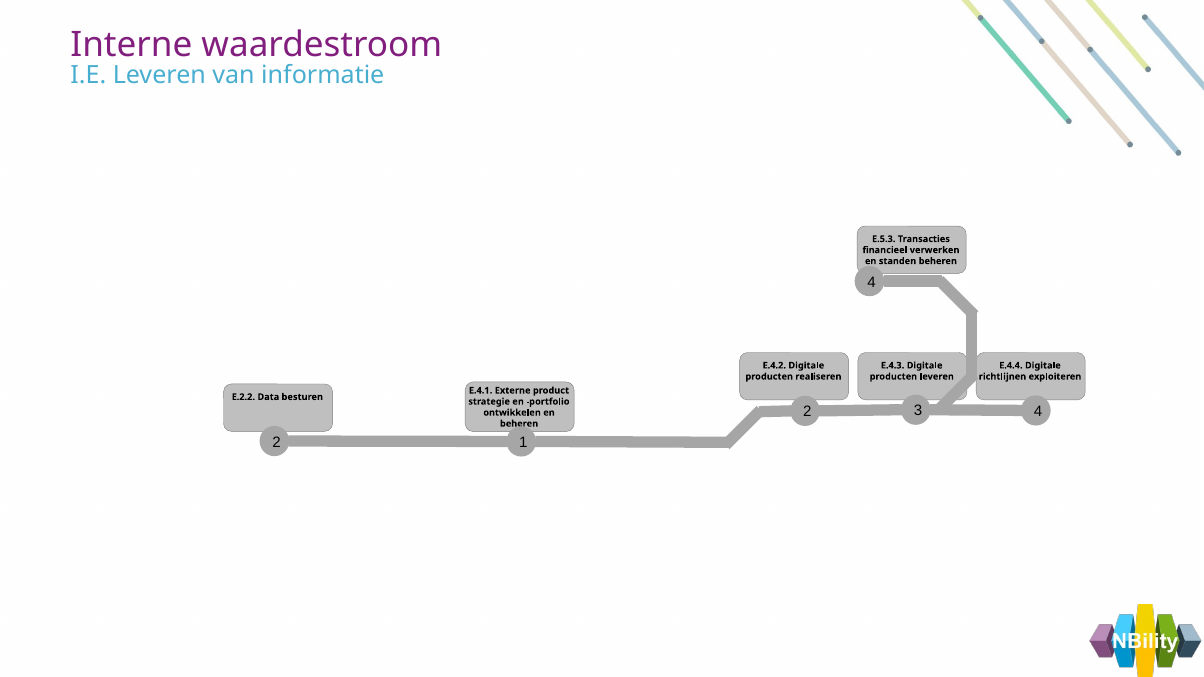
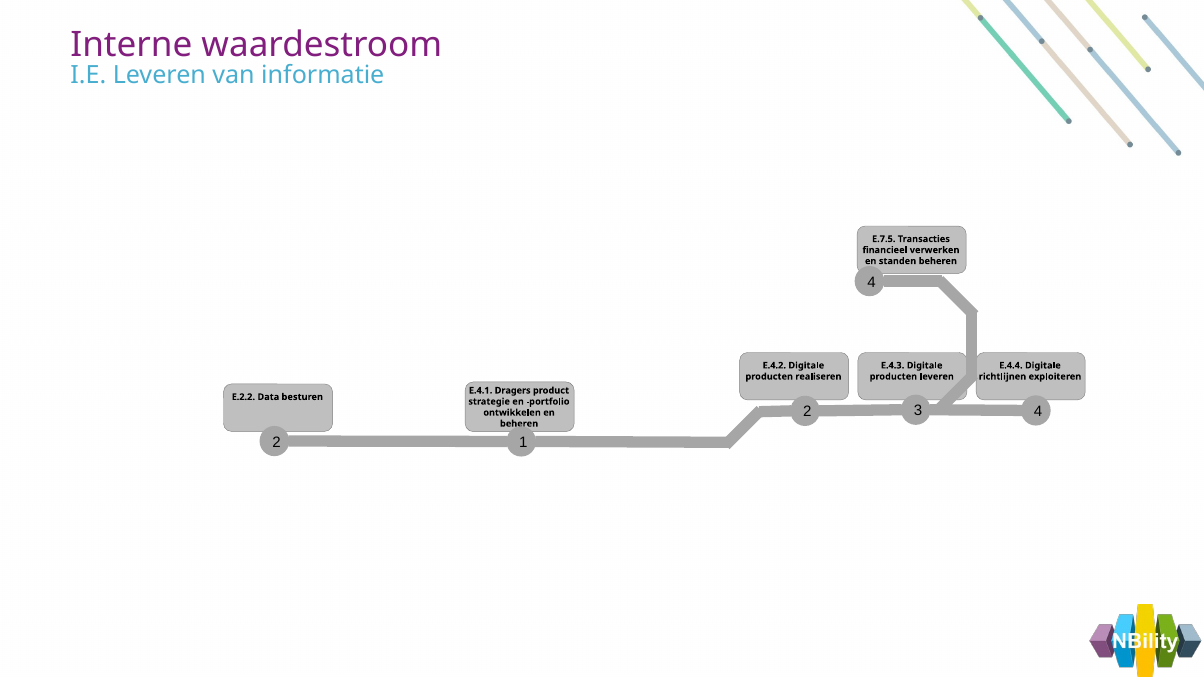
E.5.3: E.5.3 -> E.7.5
Externe: Externe -> Dragers
